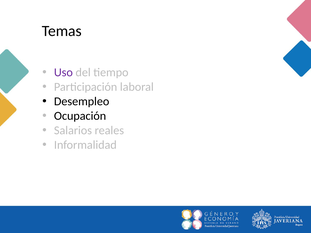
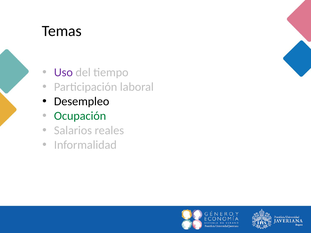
Ocupación colour: black -> green
